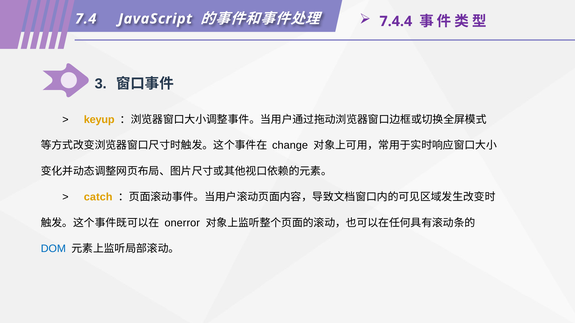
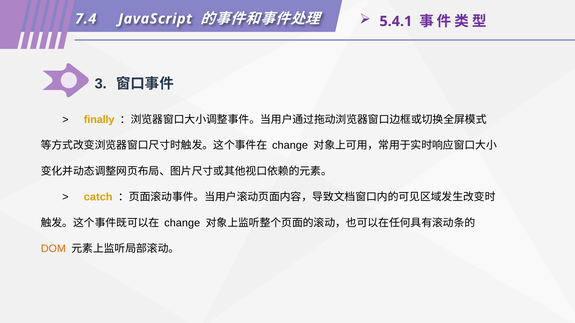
7.4.4: 7.4.4 -> 5.4.1
keyup: keyup -> finally
onerror at (182, 223): onerror -> change
DOM colour: blue -> orange
